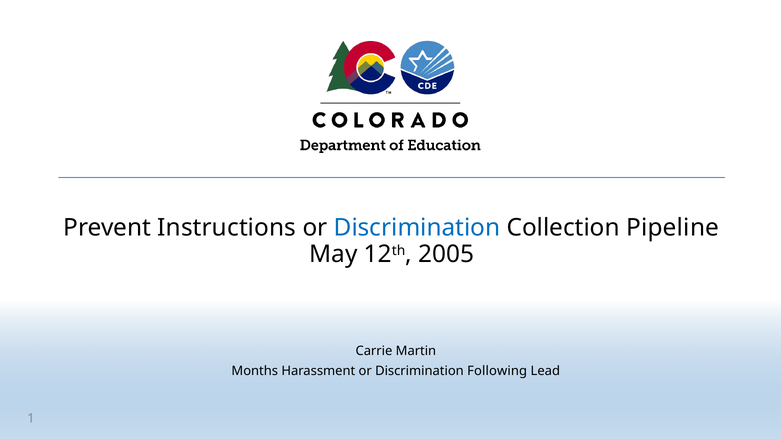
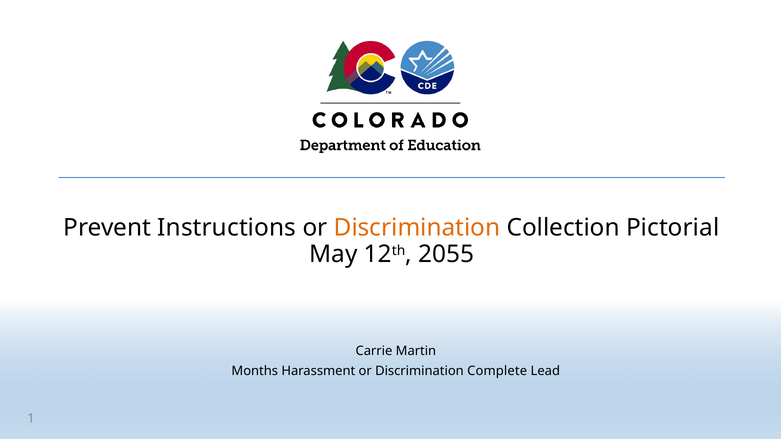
Discrimination at (417, 228) colour: blue -> orange
Pipeline: Pipeline -> Pictorial
2005: 2005 -> 2055
Following: Following -> Complete
